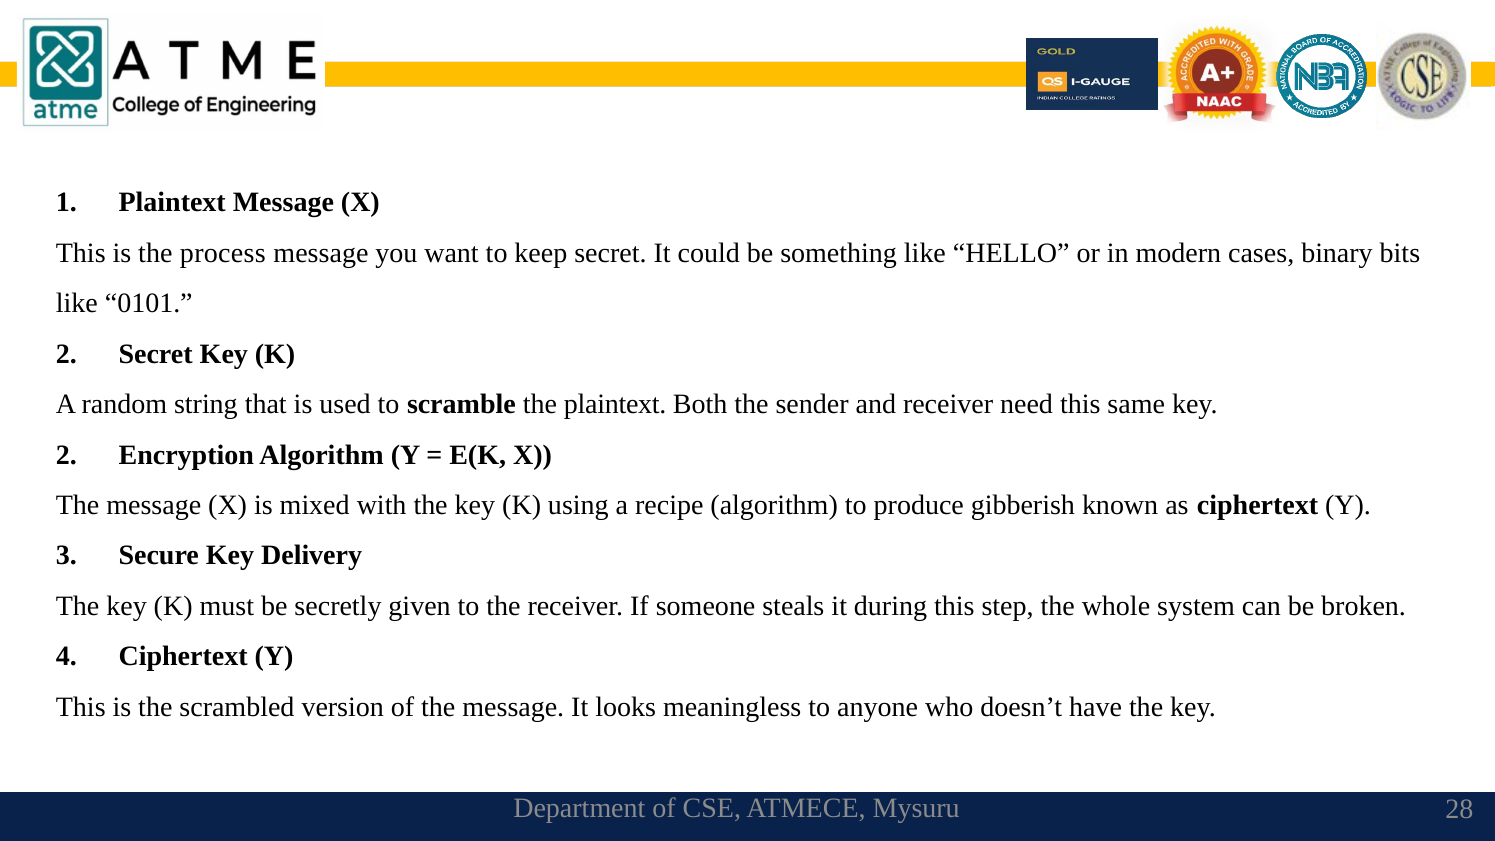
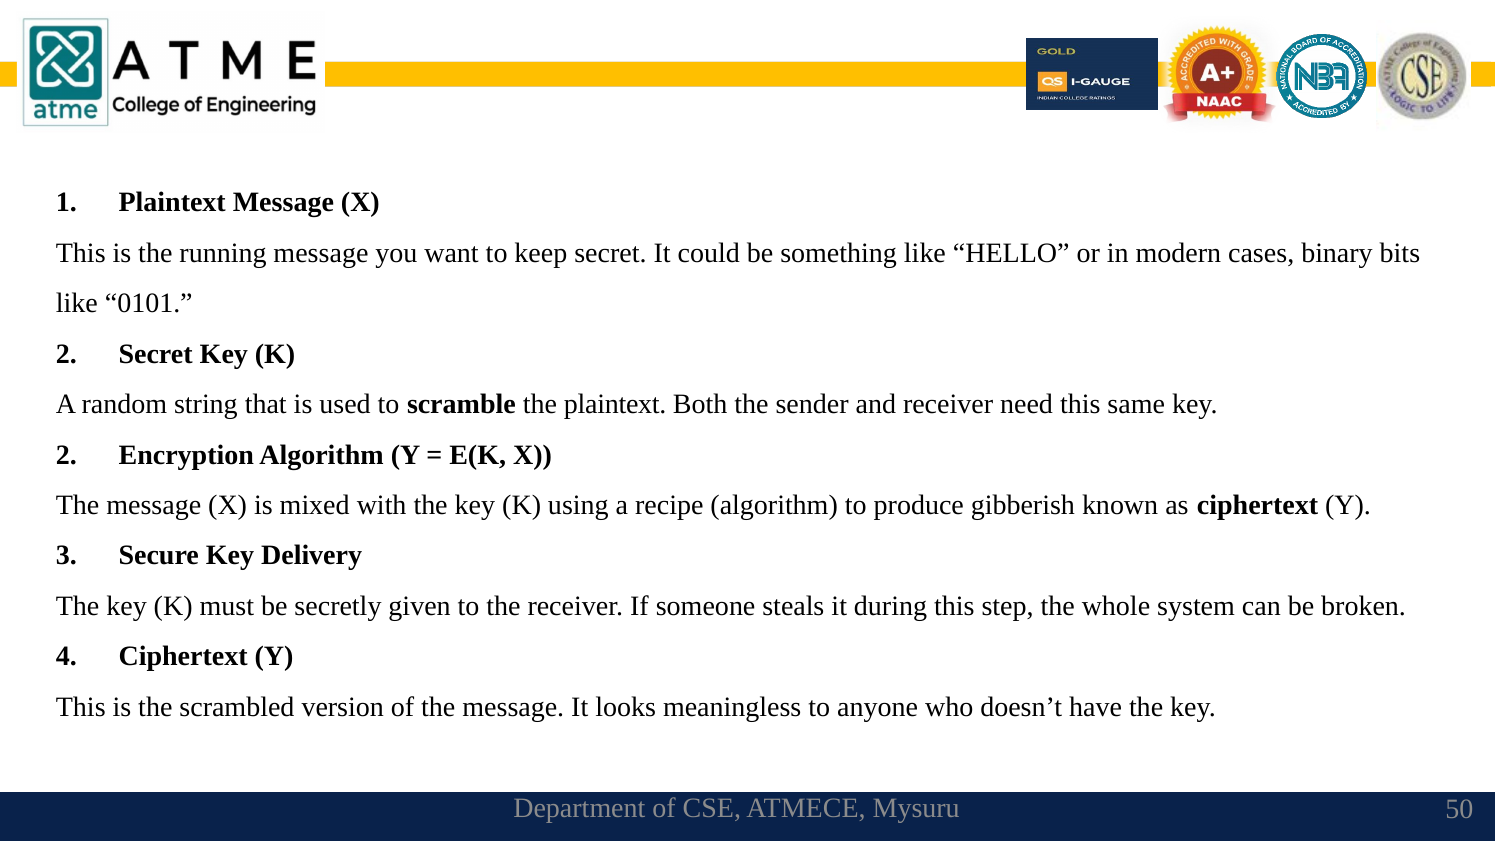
process: process -> running
28: 28 -> 50
